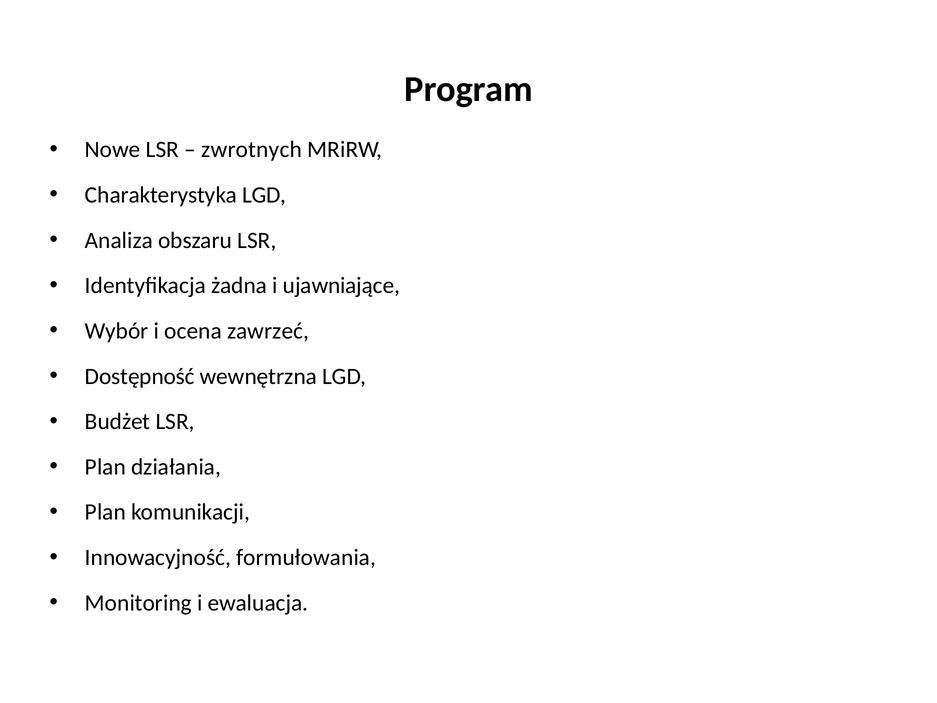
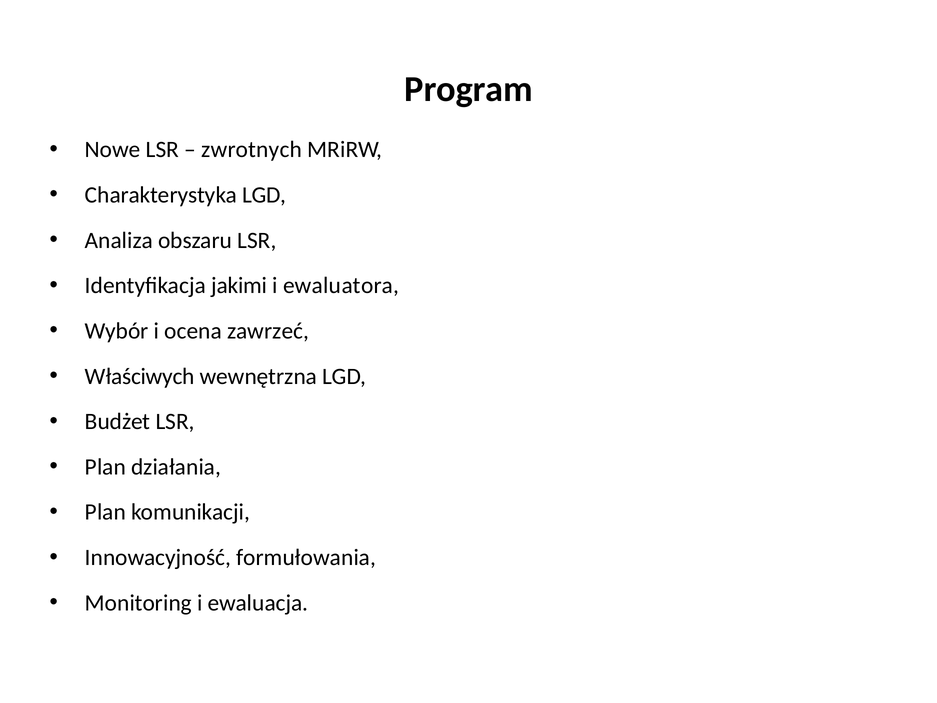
żadna: żadna -> jakimi
ujawniające: ujawniające -> ewaluatora
Dostępność: Dostępność -> Właściwych
